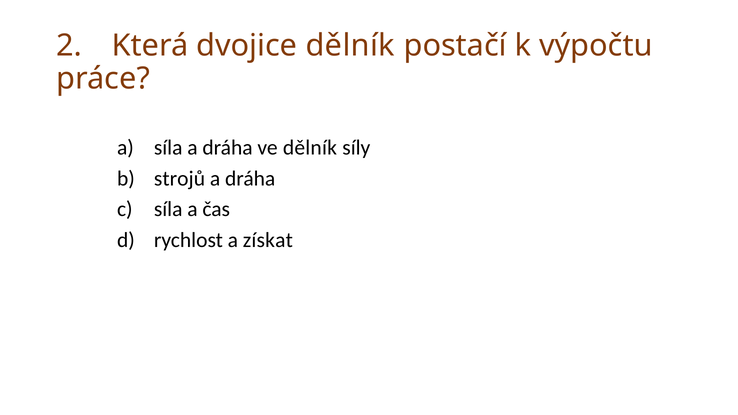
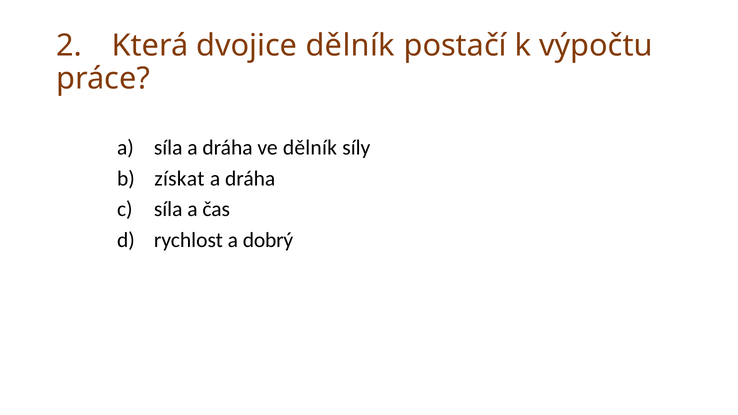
strojů: strojů -> získat
získat: získat -> dobrý
